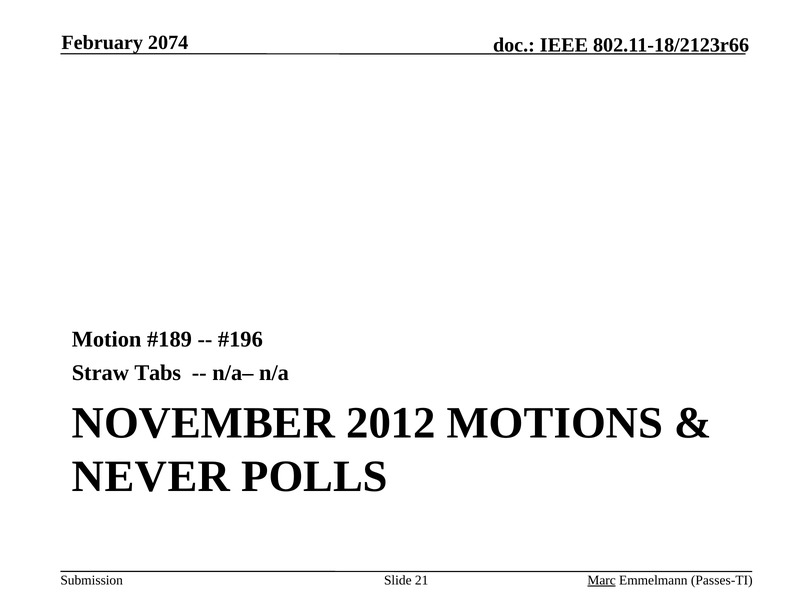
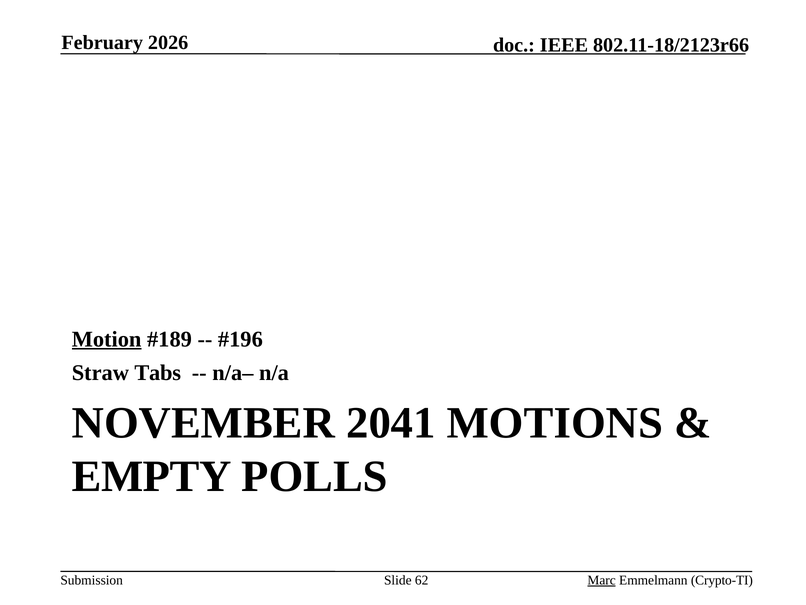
2074: 2074 -> 2026
Motion underline: none -> present
2012: 2012 -> 2041
NEVER: NEVER -> EMPTY
21: 21 -> 62
Passes-TI: Passes-TI -> Crypto-TI
